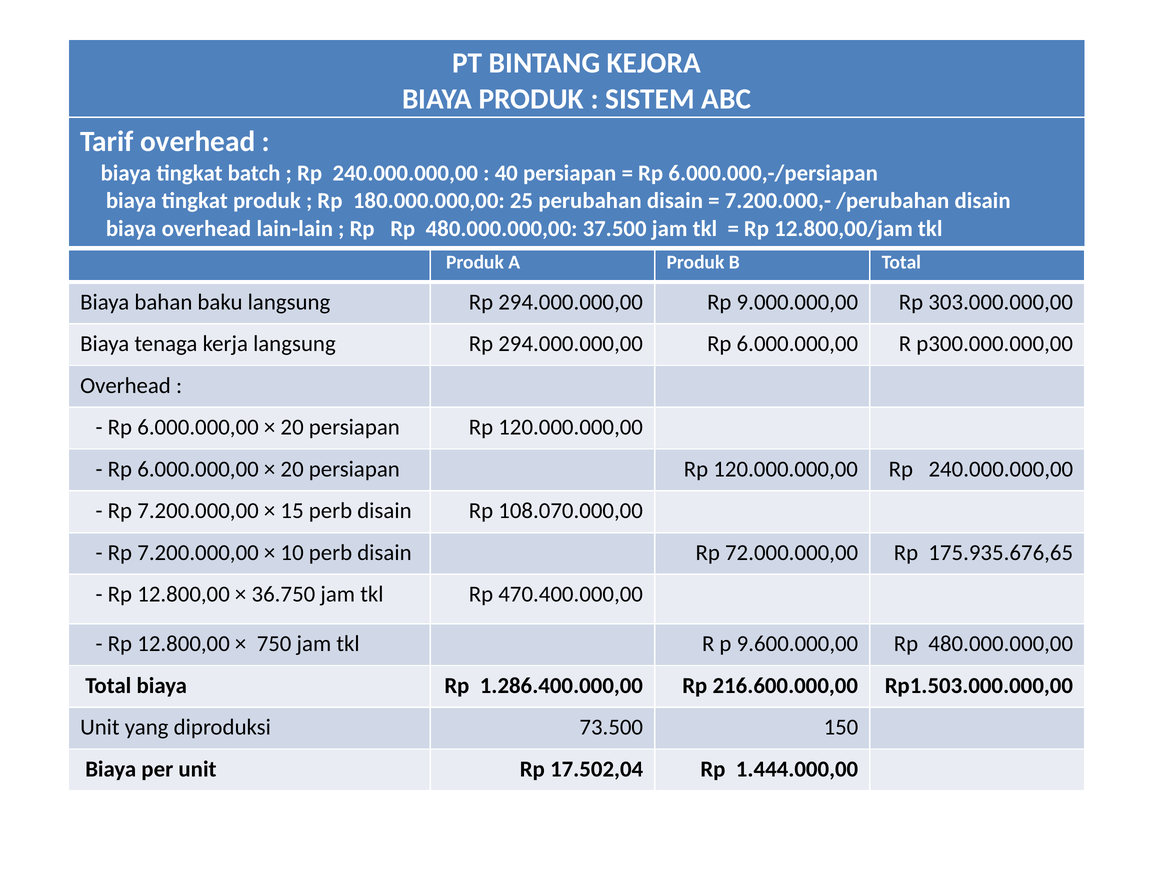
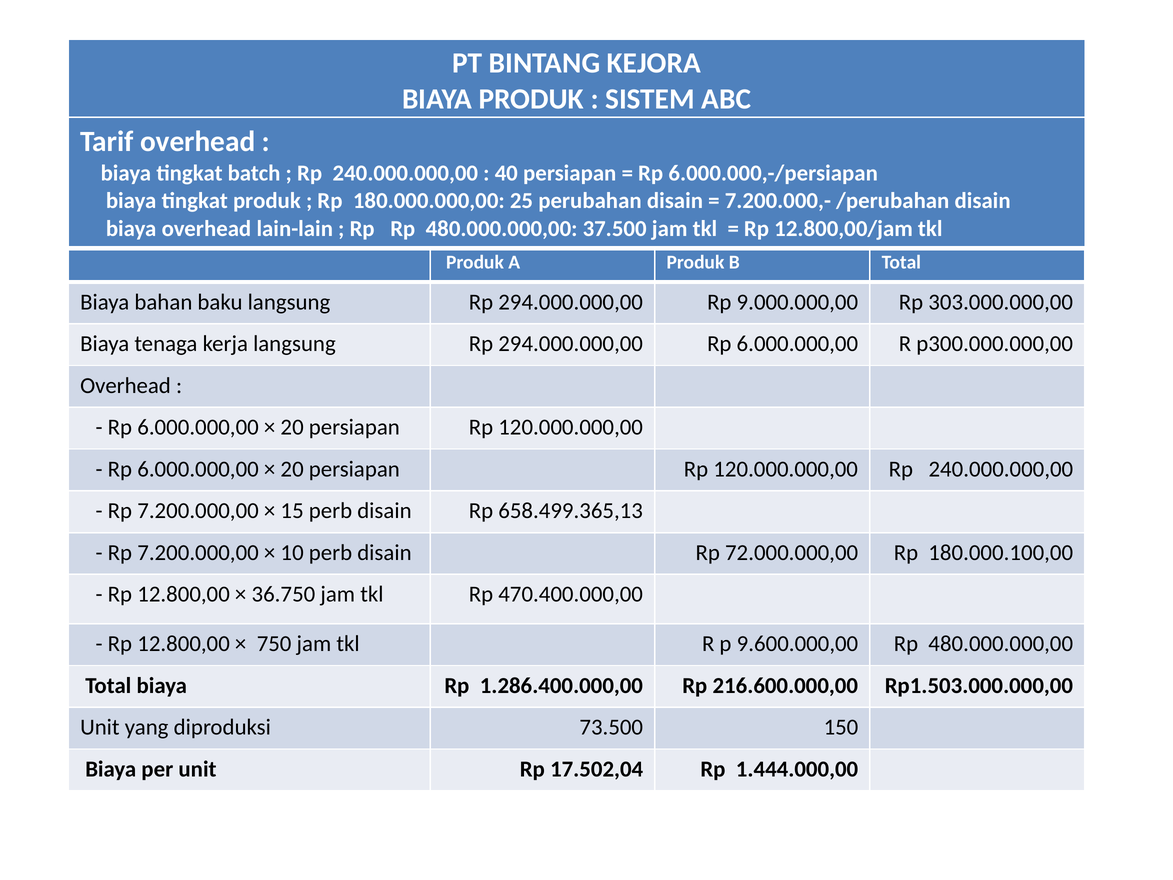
108.070.000,00: 108.070.000,00 -> 658.499.365,13
175.935.676,65: 175.935.676,65 -> 180.000.100,00
